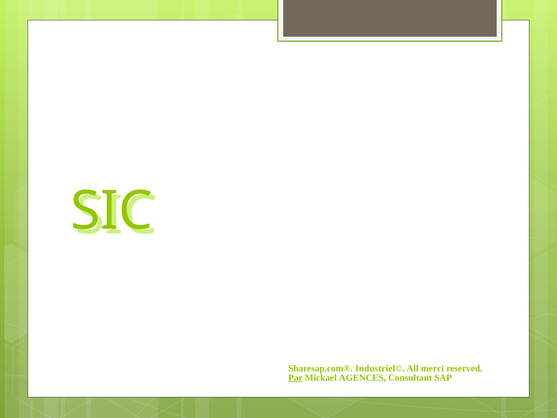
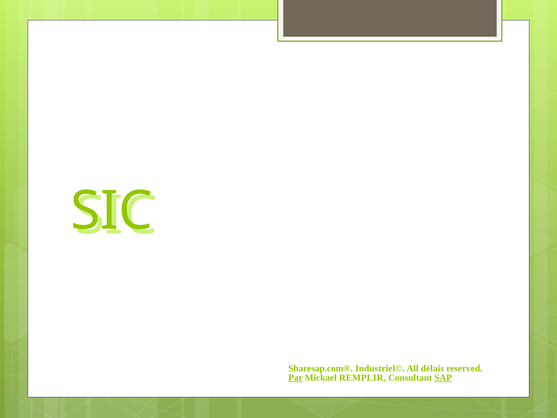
merci: merci -> délais
AGENCES: AGENCES -> REMPLIR
SAP underline: none -> present
